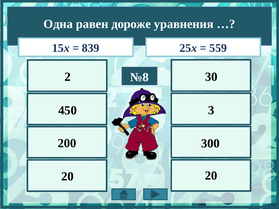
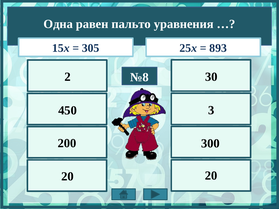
дороже: дороже -> пальто
839: 839 -> 305
559: 559 -> 893
